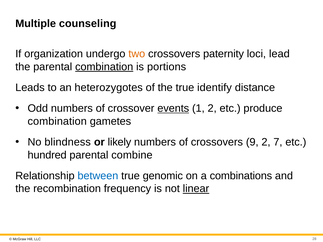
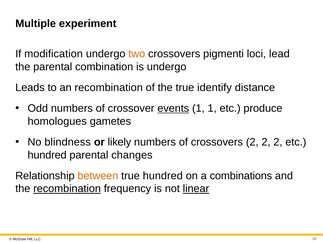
counseling: counseling -> experiment
organization: organization -> modification
paternity: paternity -> pigmenti
combination at (104, 67) underline: present -> none
is portions: portions -> undergo
an heterozygotes: heterozygotes -> recombination
1 2: 2 -> 1
combination at (57, 121): combination -> homologues
crossovers 9: 9 -> 2
7 at (278, 142): 7 -> 2
combine: combine -> changes
between colour: blue -> orange
true genomic: genomic -> hundred
recombination at (67, 189) underline: none -> present
